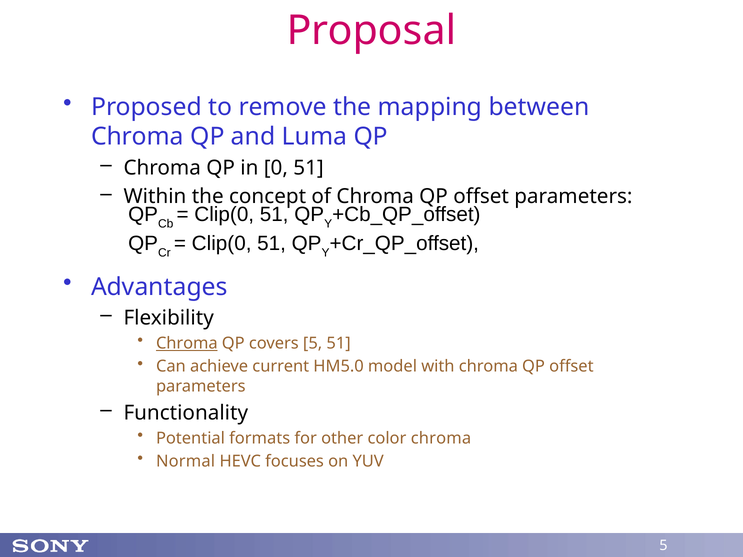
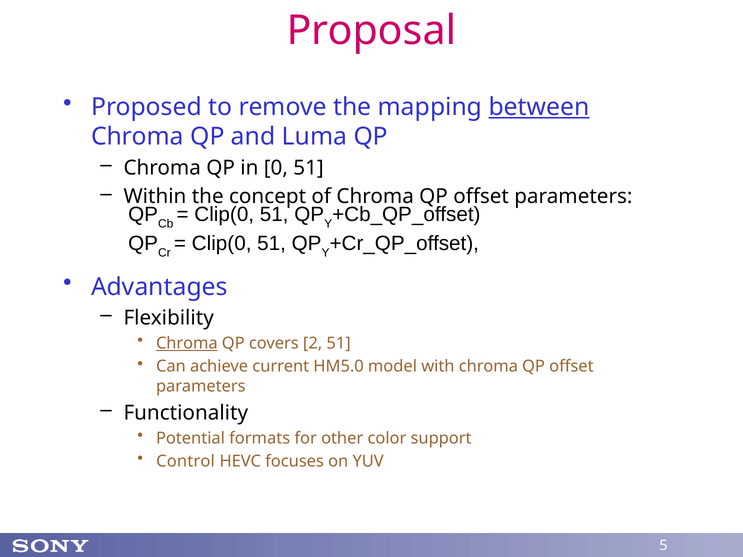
between underline: none -> present
covers 5: 5 -> 2
color chroma: chroma -> support
Normal: Normal -> Control
